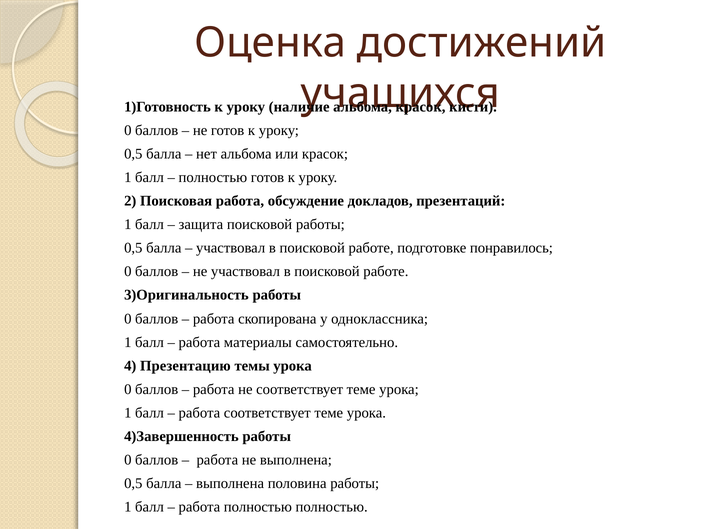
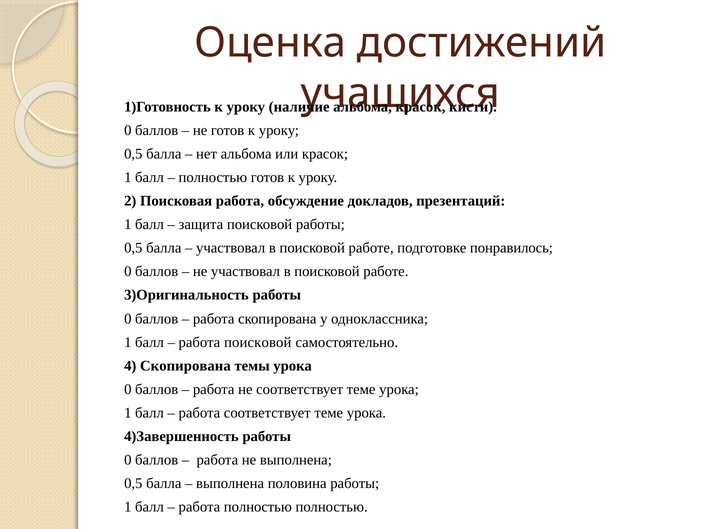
работа материалы: материалы -> поисковой
4 Презентацию: Презентацию -> Скопирована
